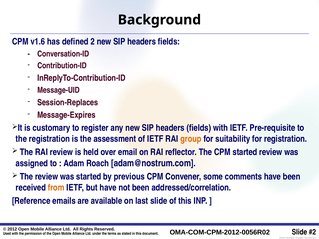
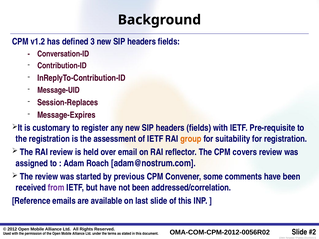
v1.6: v1.6 -> v1.2
2: 2 -> 3
CPM started: started -> covers
from colour: orange -> purple
